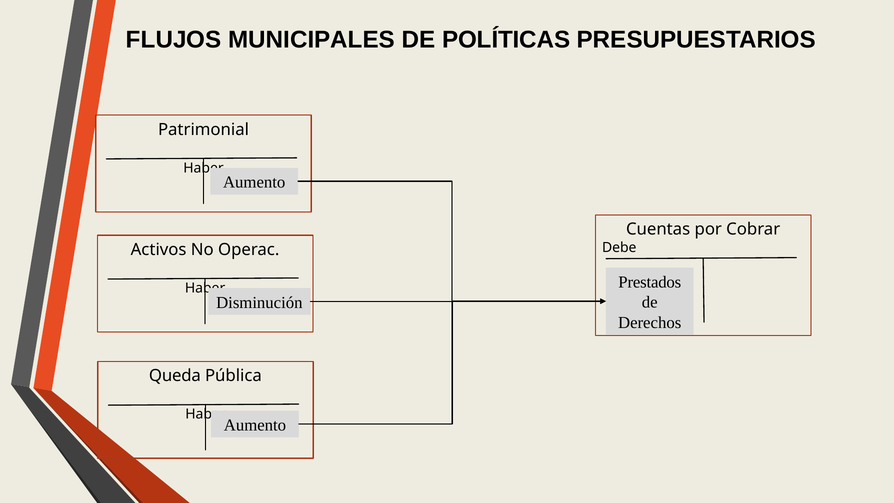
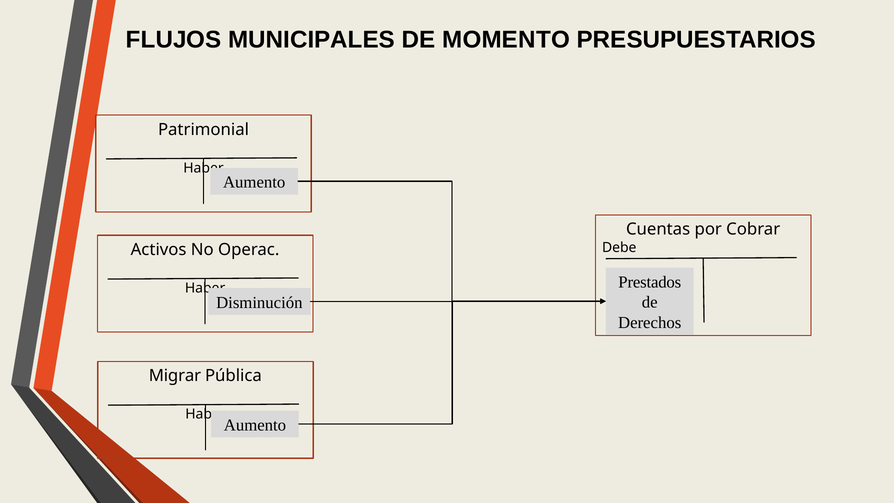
POLÍTICAS: POLÍTICAS -> MOMENTO
Queda: Queda -> Migrar
